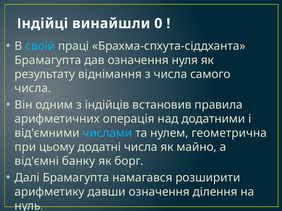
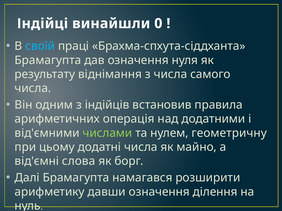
числами colour: light blue -> light green
геометрична: геометрична -> геометричну
банку: банку -> слова
